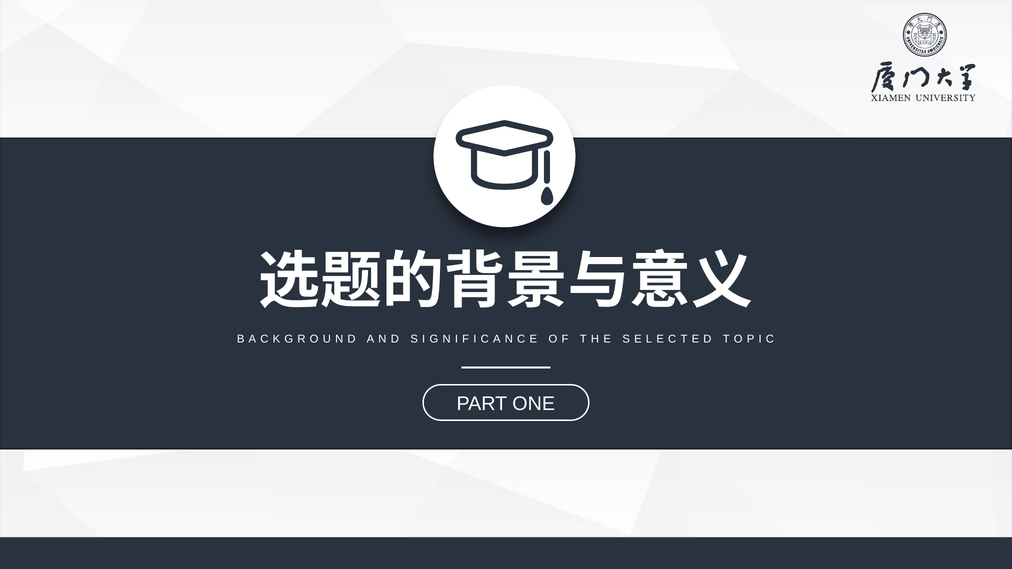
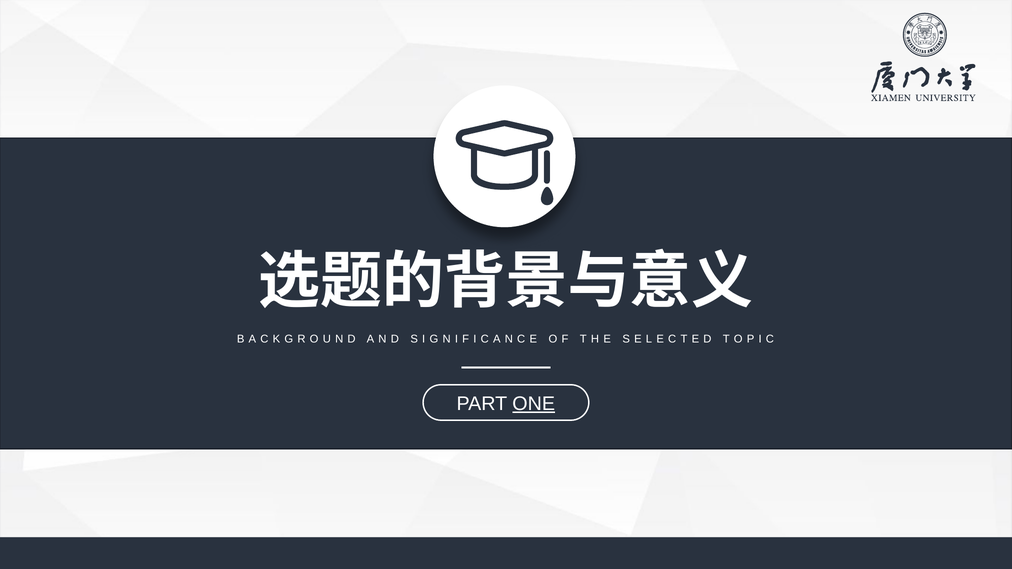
ONE underline: none -> present
